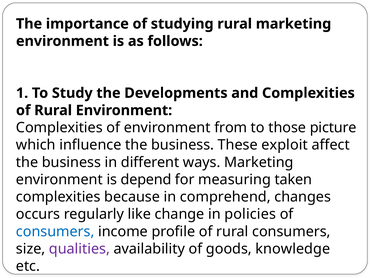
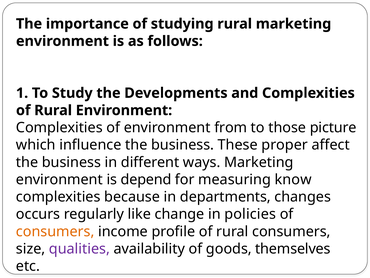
exploit: exploit -> proper
taken: taken -> know
comprehend: comprehend -> departments
consumers at (55, 231) colour: blue -> orange
knowledge: knowledge -> themselves
